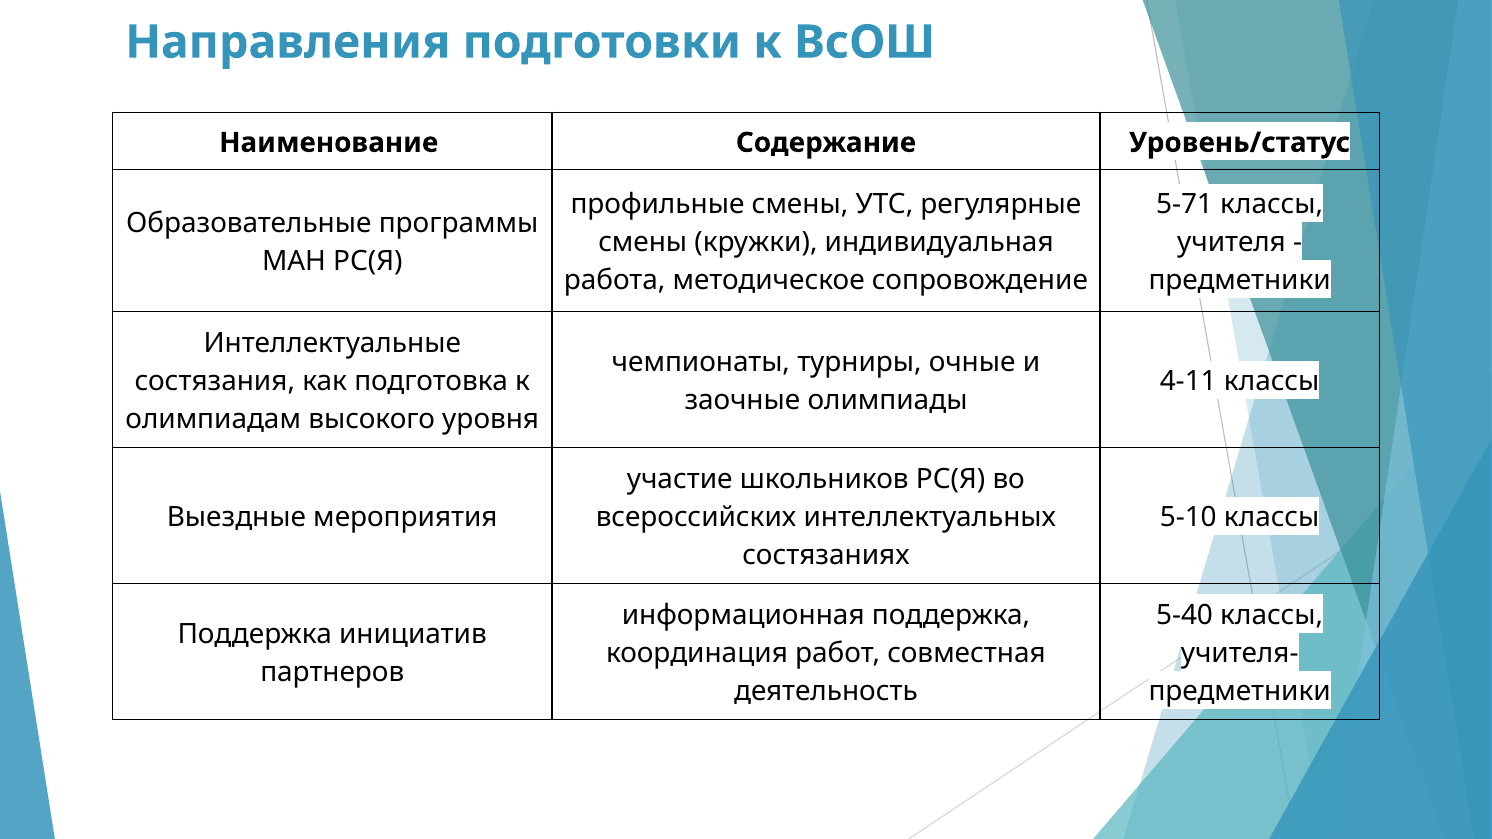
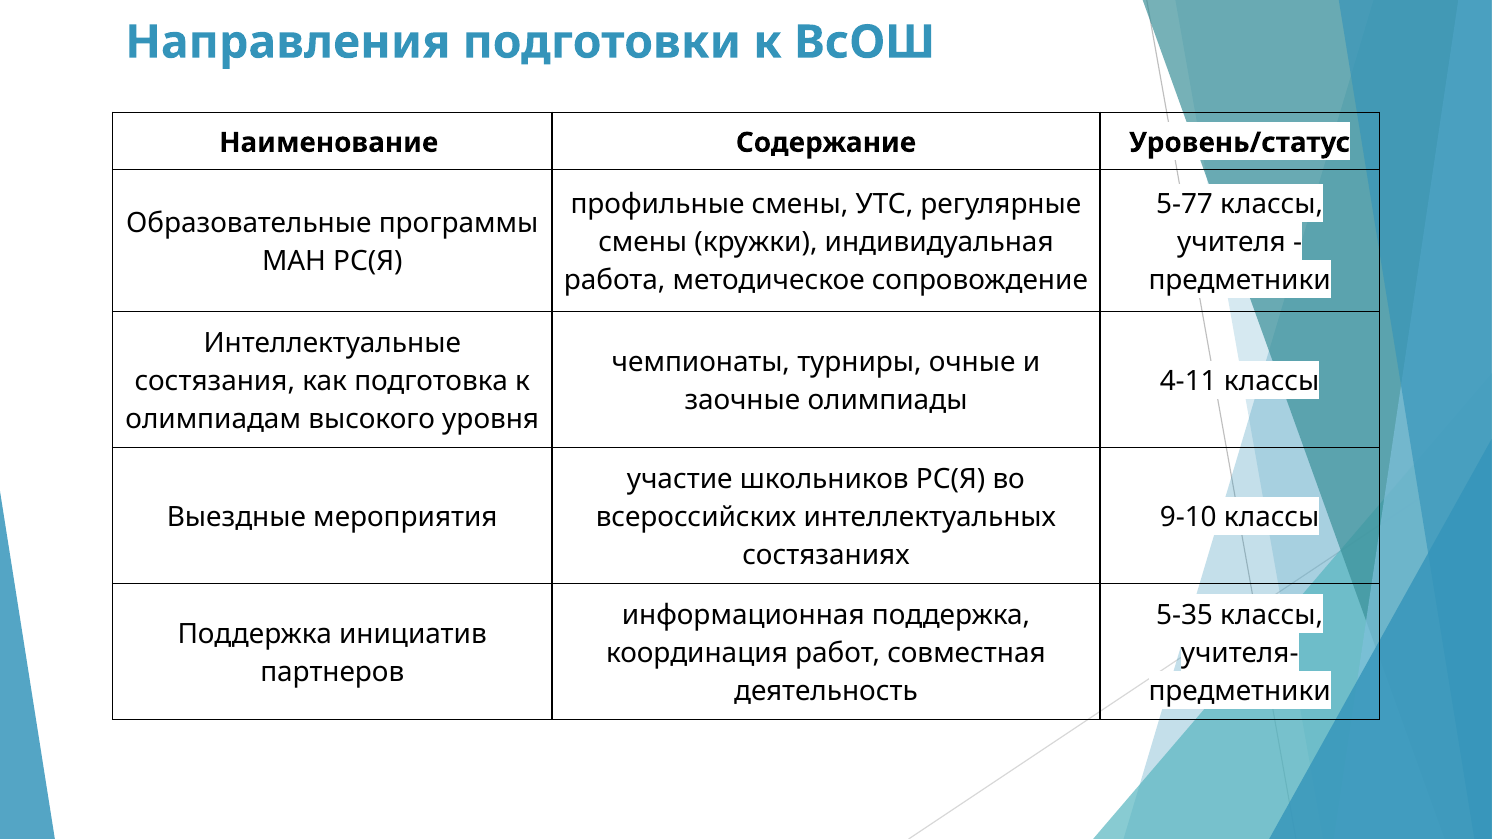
5-71: 5-71 -> 5-77
5-10: 5-10 -> 9-10
5-40: 5-40 -> 5-35
